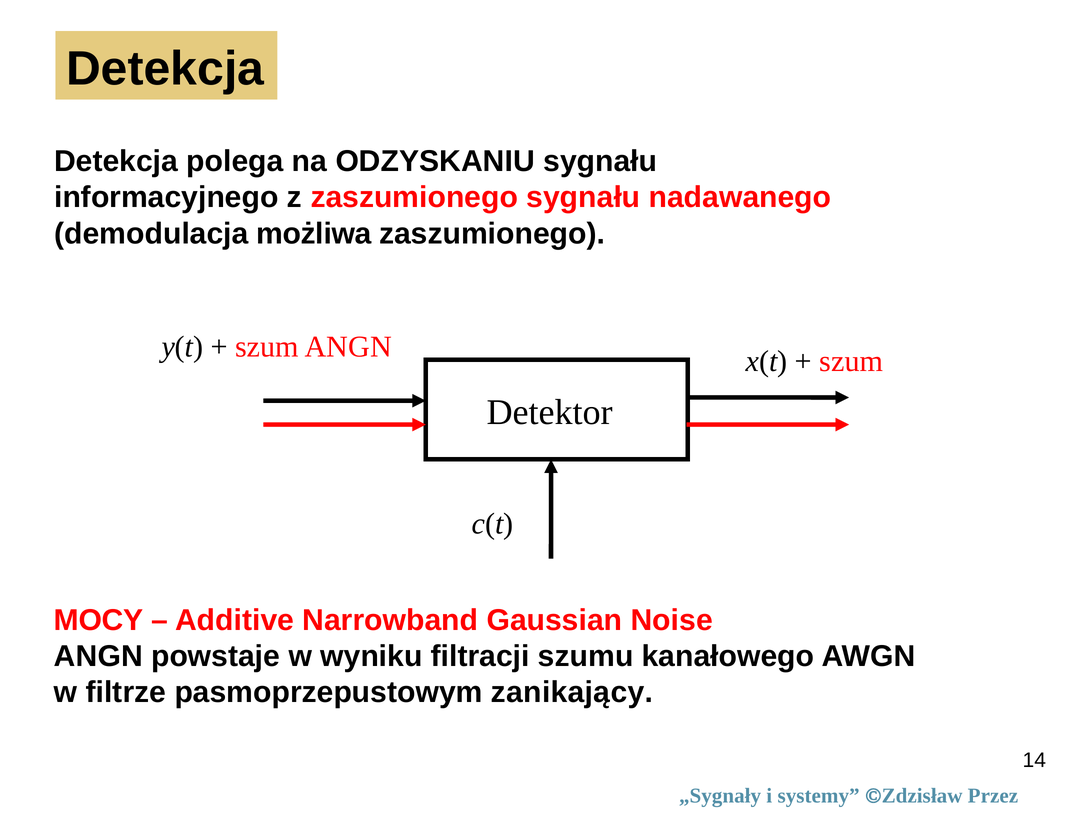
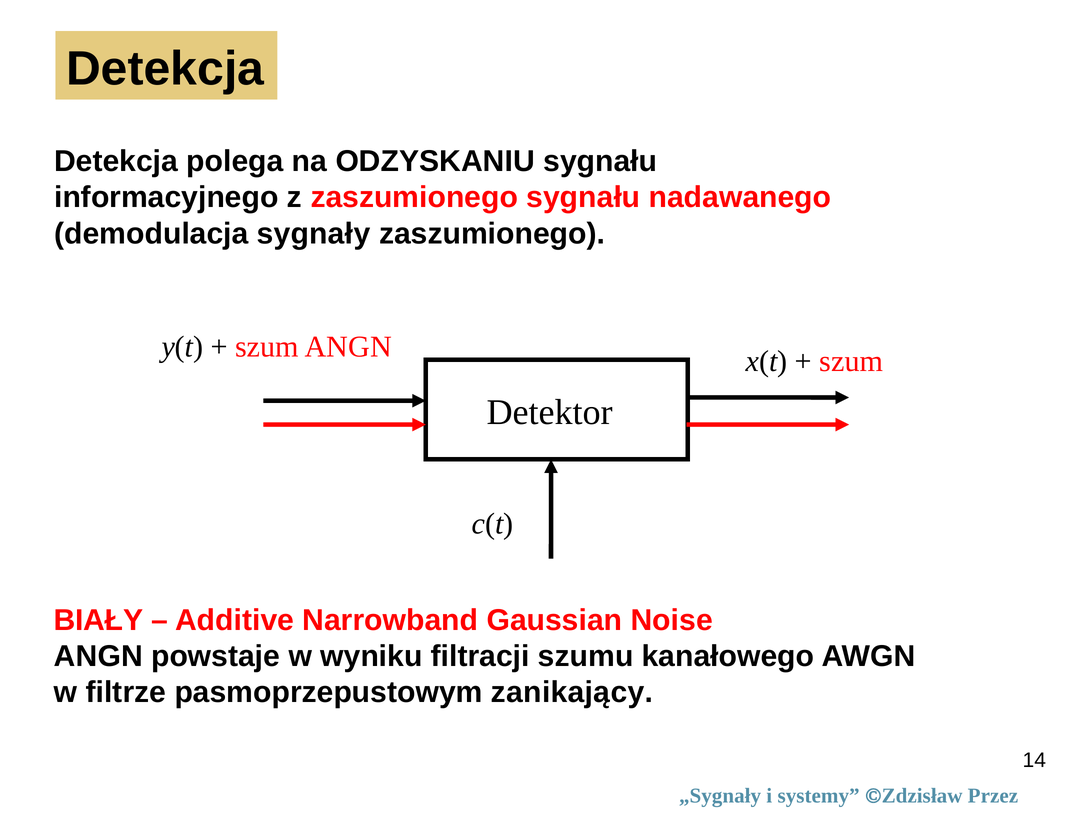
możliwa: możliwa -> sygnały
MOCY: MOCY -> BIAŁY
